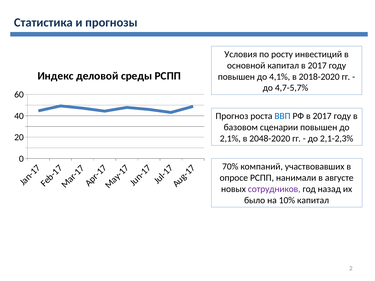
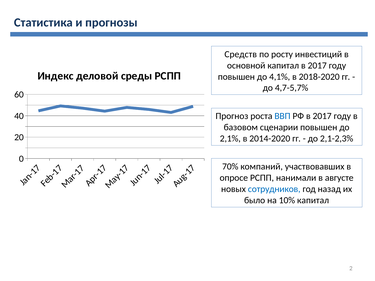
Условия: Условия -> Средств
2048-2020: 2048-2020 -> 2014-2020
сотрудников colour: purple -> blue
